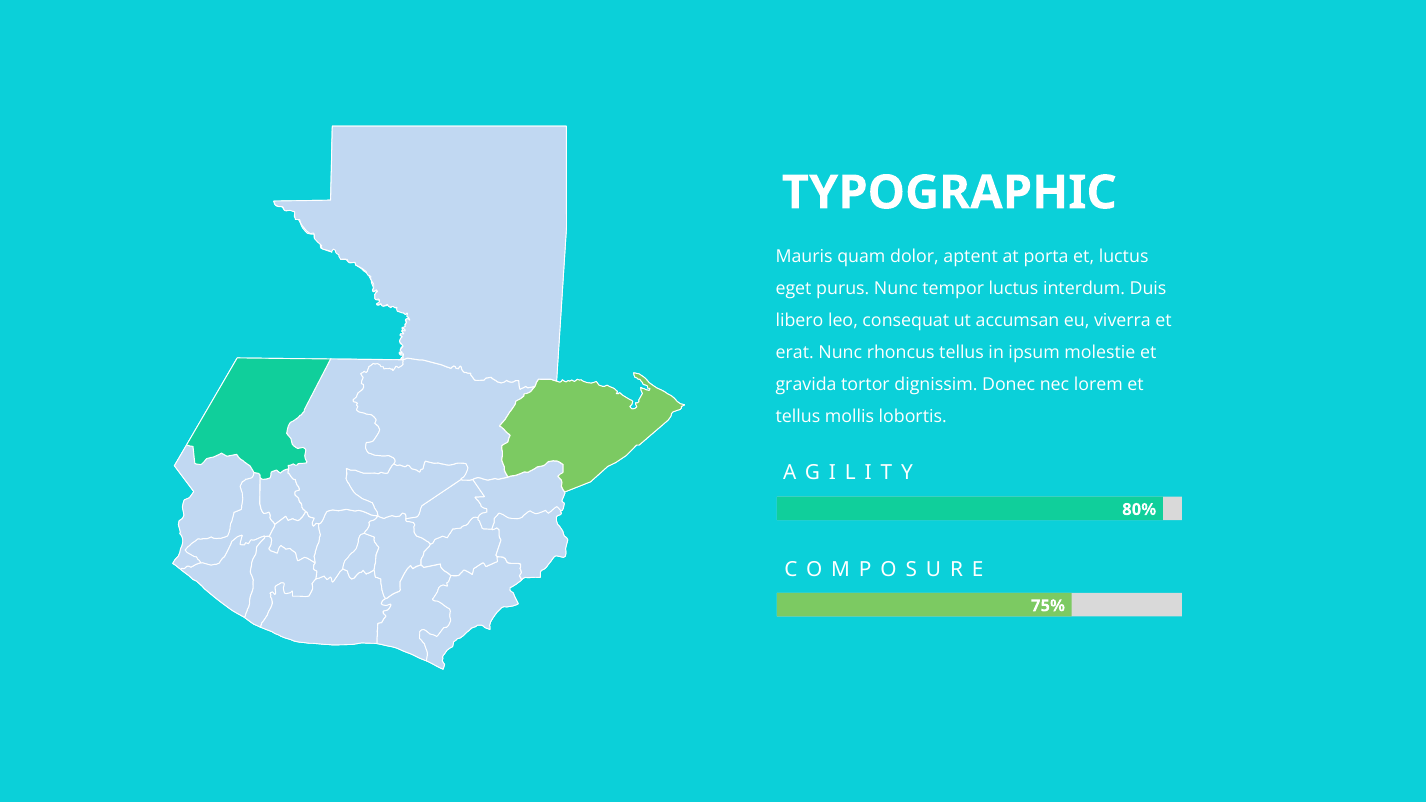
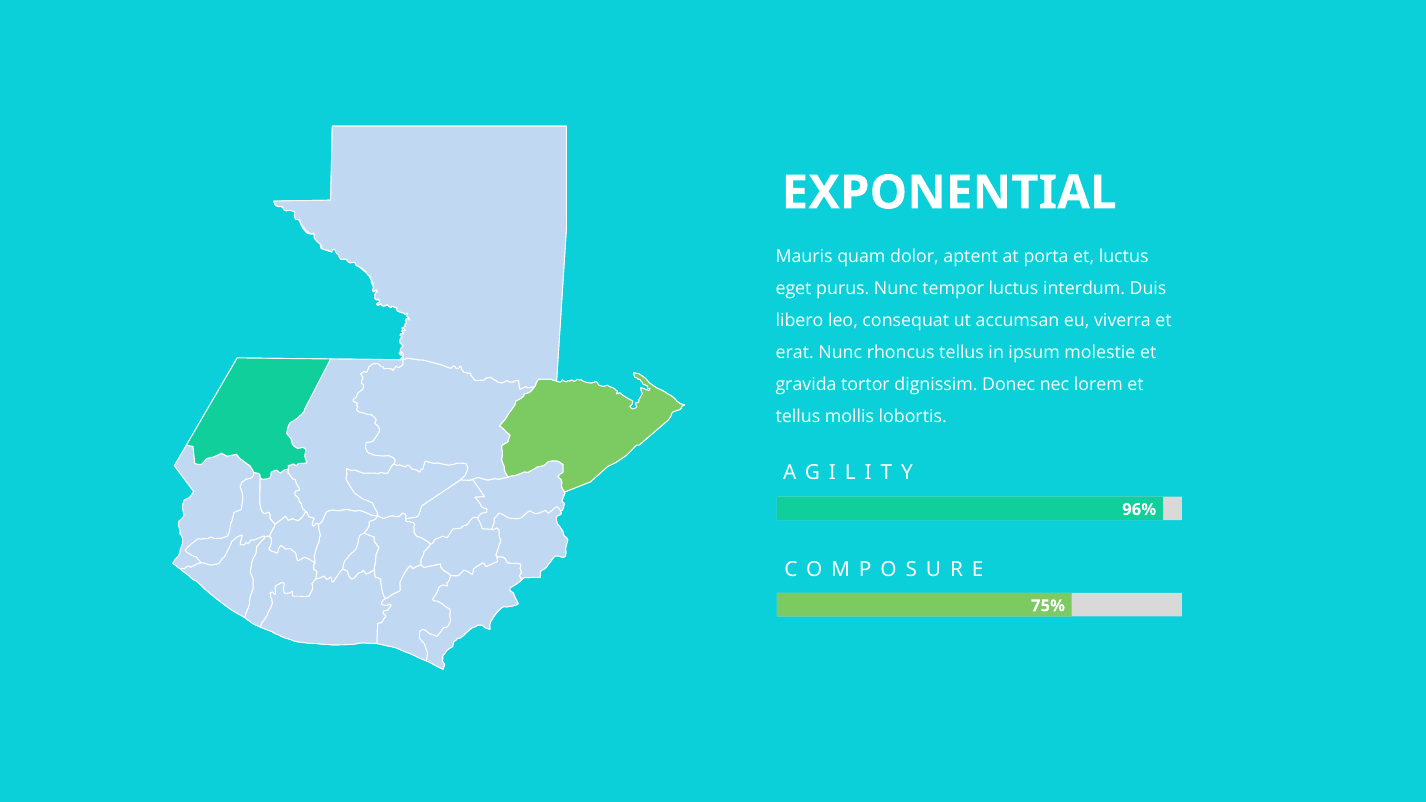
TYPOGRAPHIC: TYPOGRAPHIC -> EXPONENTIAL
80%: 80% -> 96%
